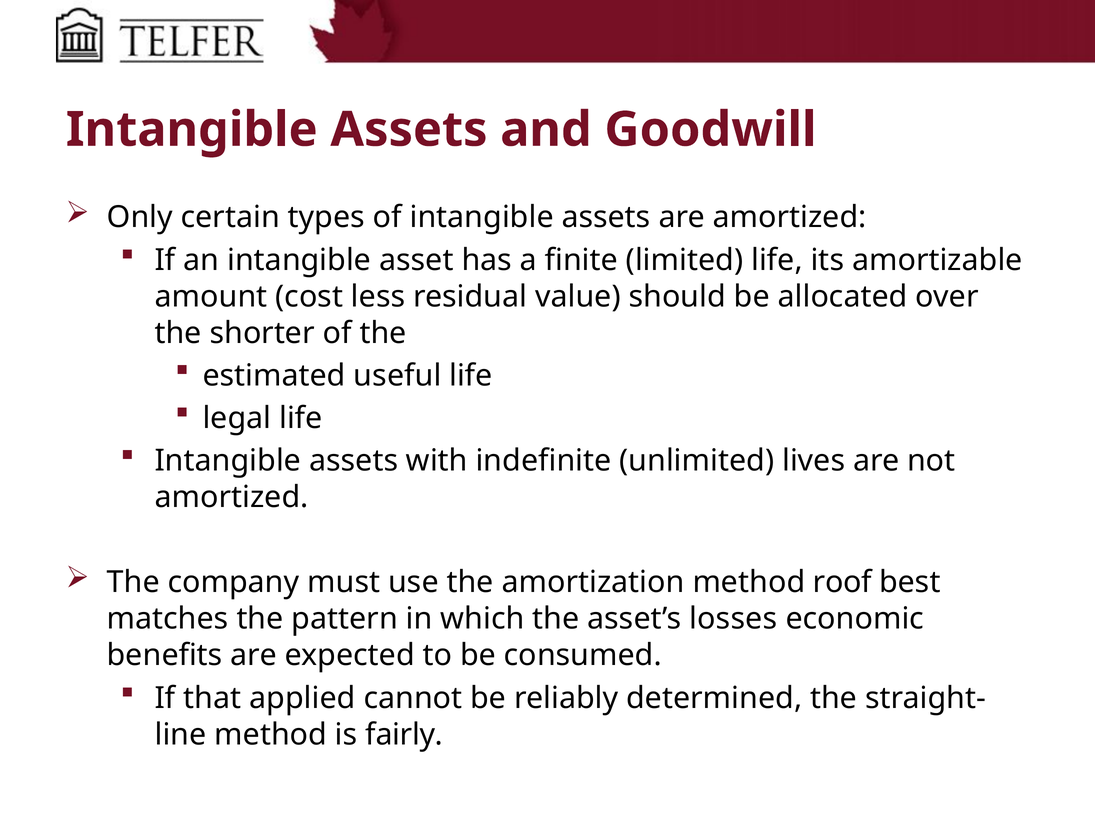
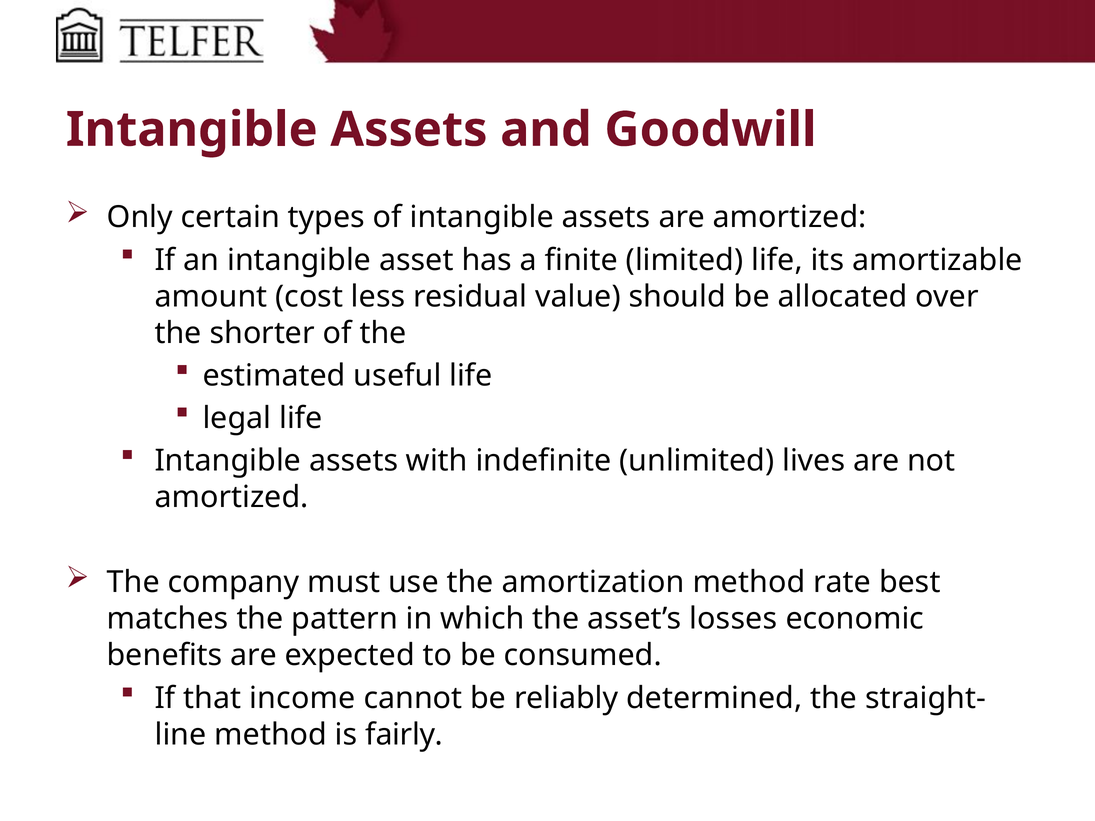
roof: roof -> rate
applied: applied -> income
